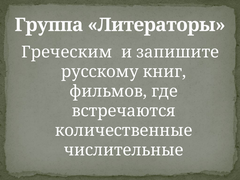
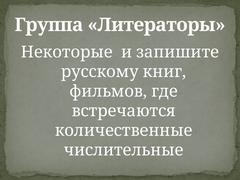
Греческим: Греческим -> Некоторые
